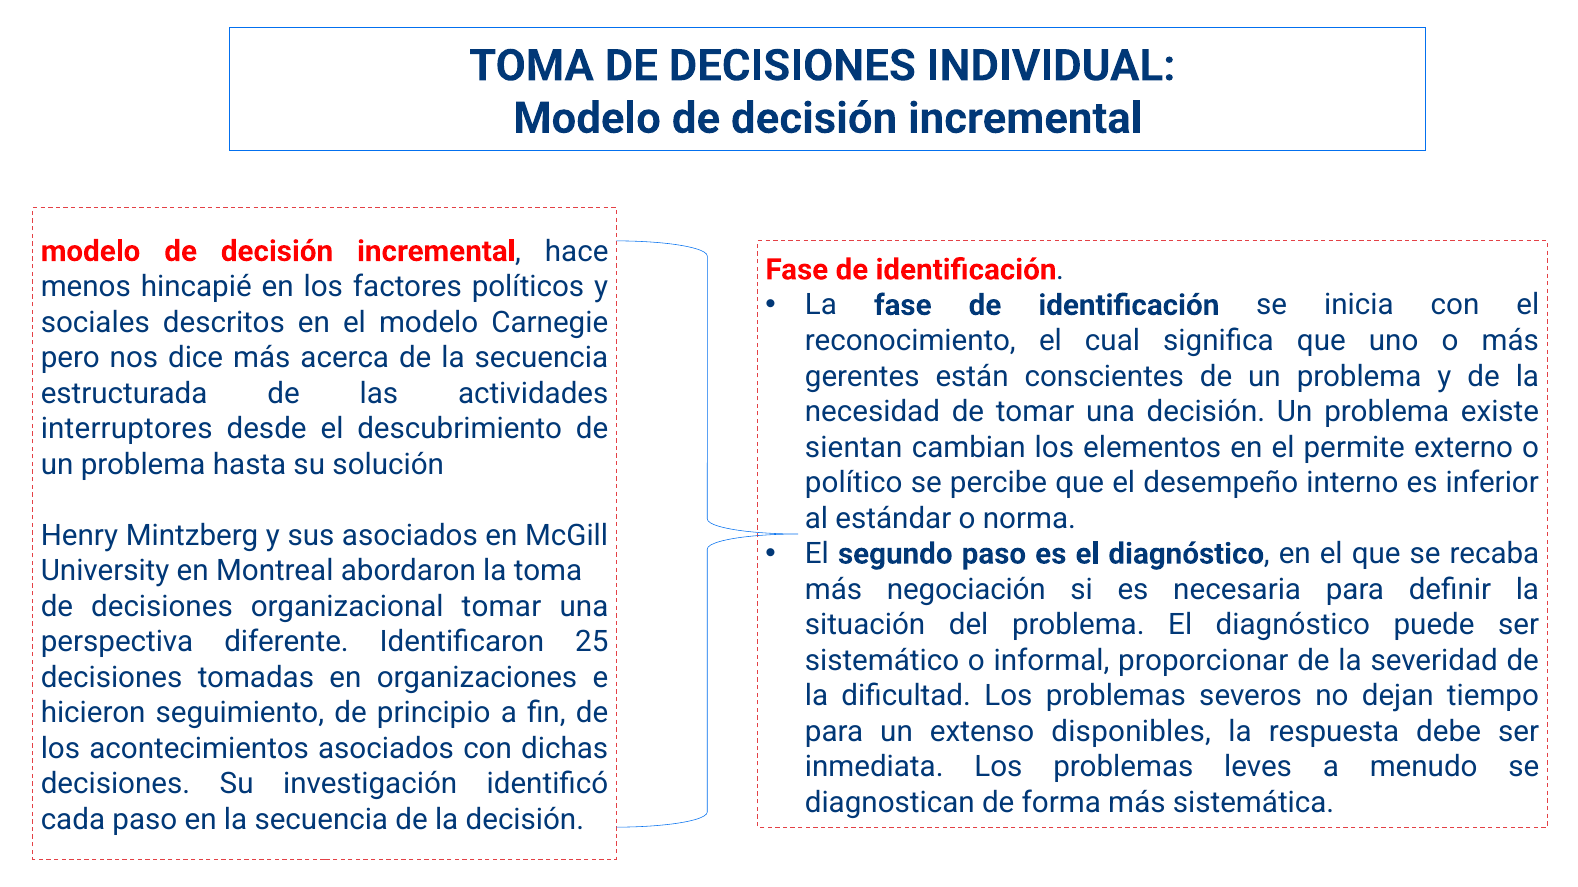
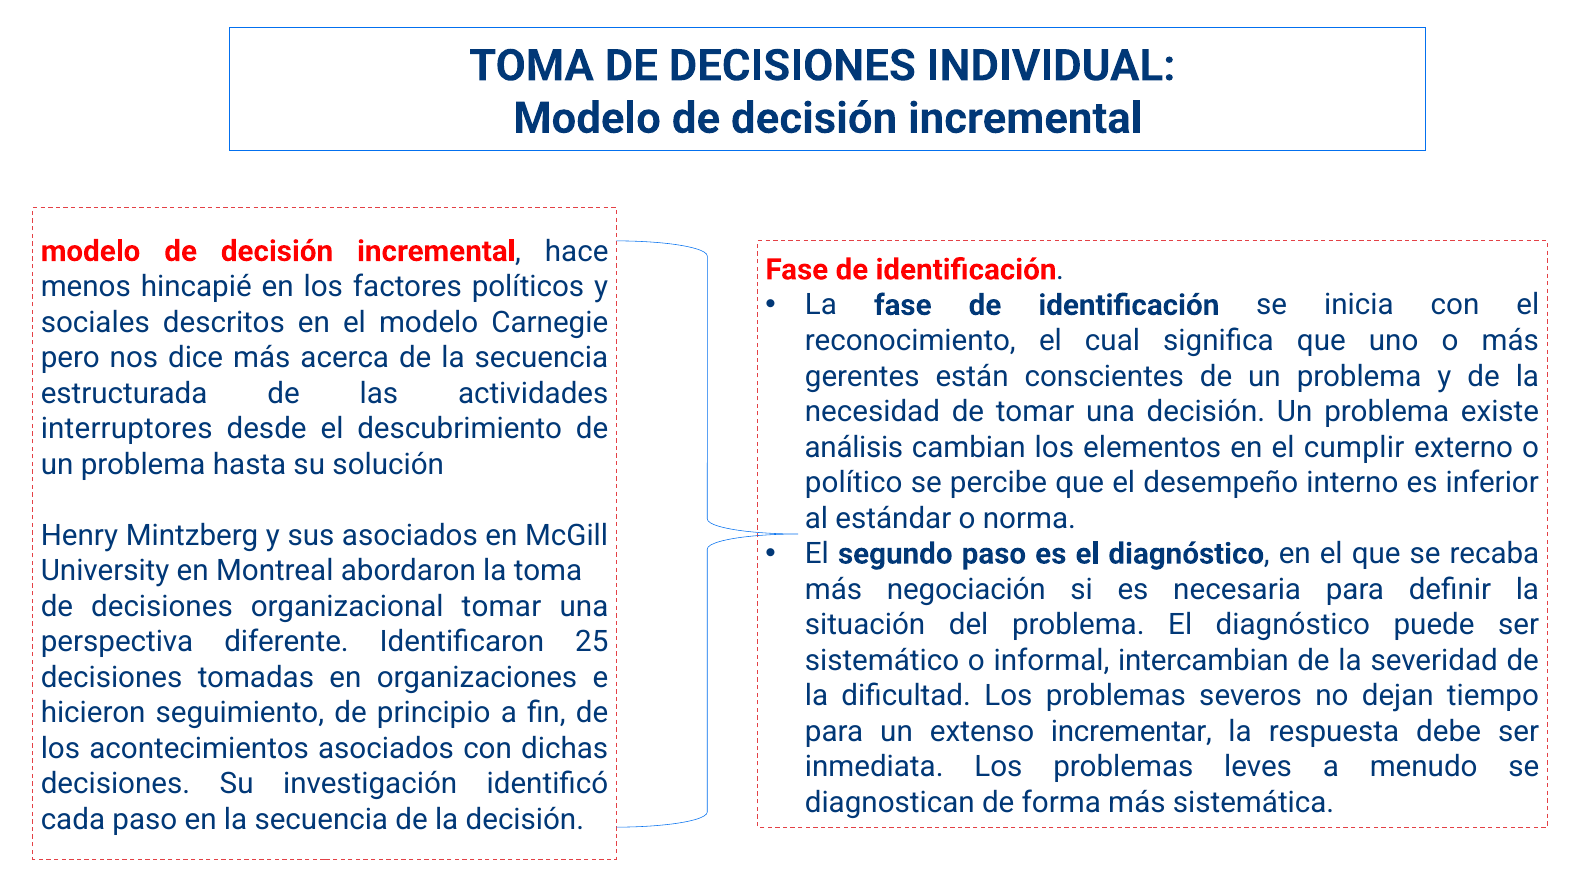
sientan: sientan -> análisis
permite: permite -> cumplir
proporcionar: proporcionar -> intercambian
disponibles: disponibles -> incrementar
